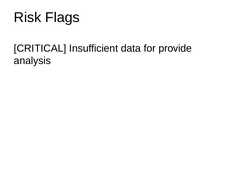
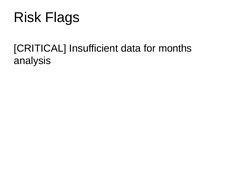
provide: provide -> months
